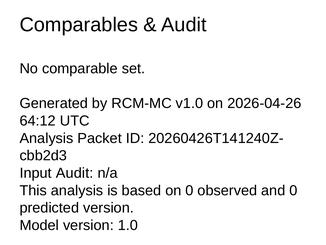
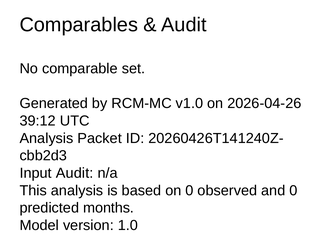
64:12: 64:12 -> 39:12
predicted version: version -> months
